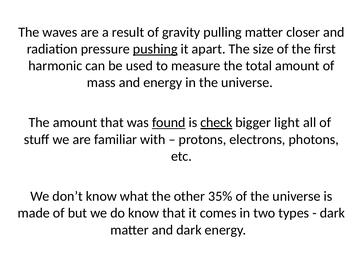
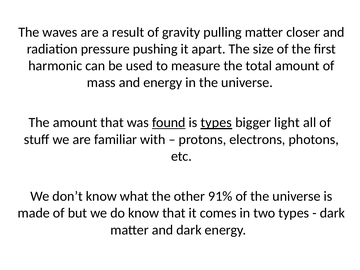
pushing underline: present -> none
is check: check -> types
35%: 35% -> 91%
